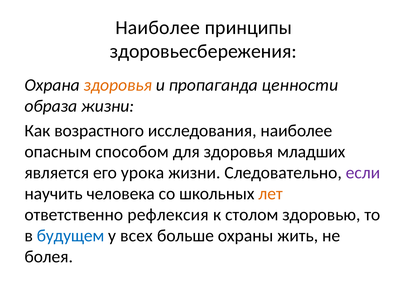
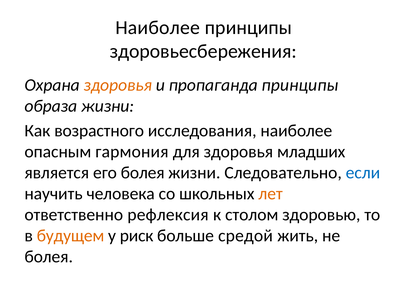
пропаганда ценности: ценности -> принципы
способом: способом -> гармония
его урока: урока -> болея
если colour: purple -> blue
будущем colour: blue -> orange
всех: всех -> риск
охраны: охраны -> средой
